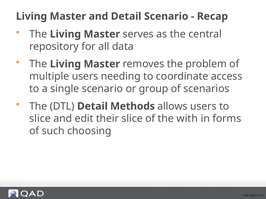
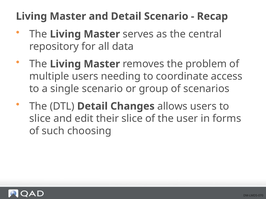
Methods: Methods -> Changes
with: with -> user
